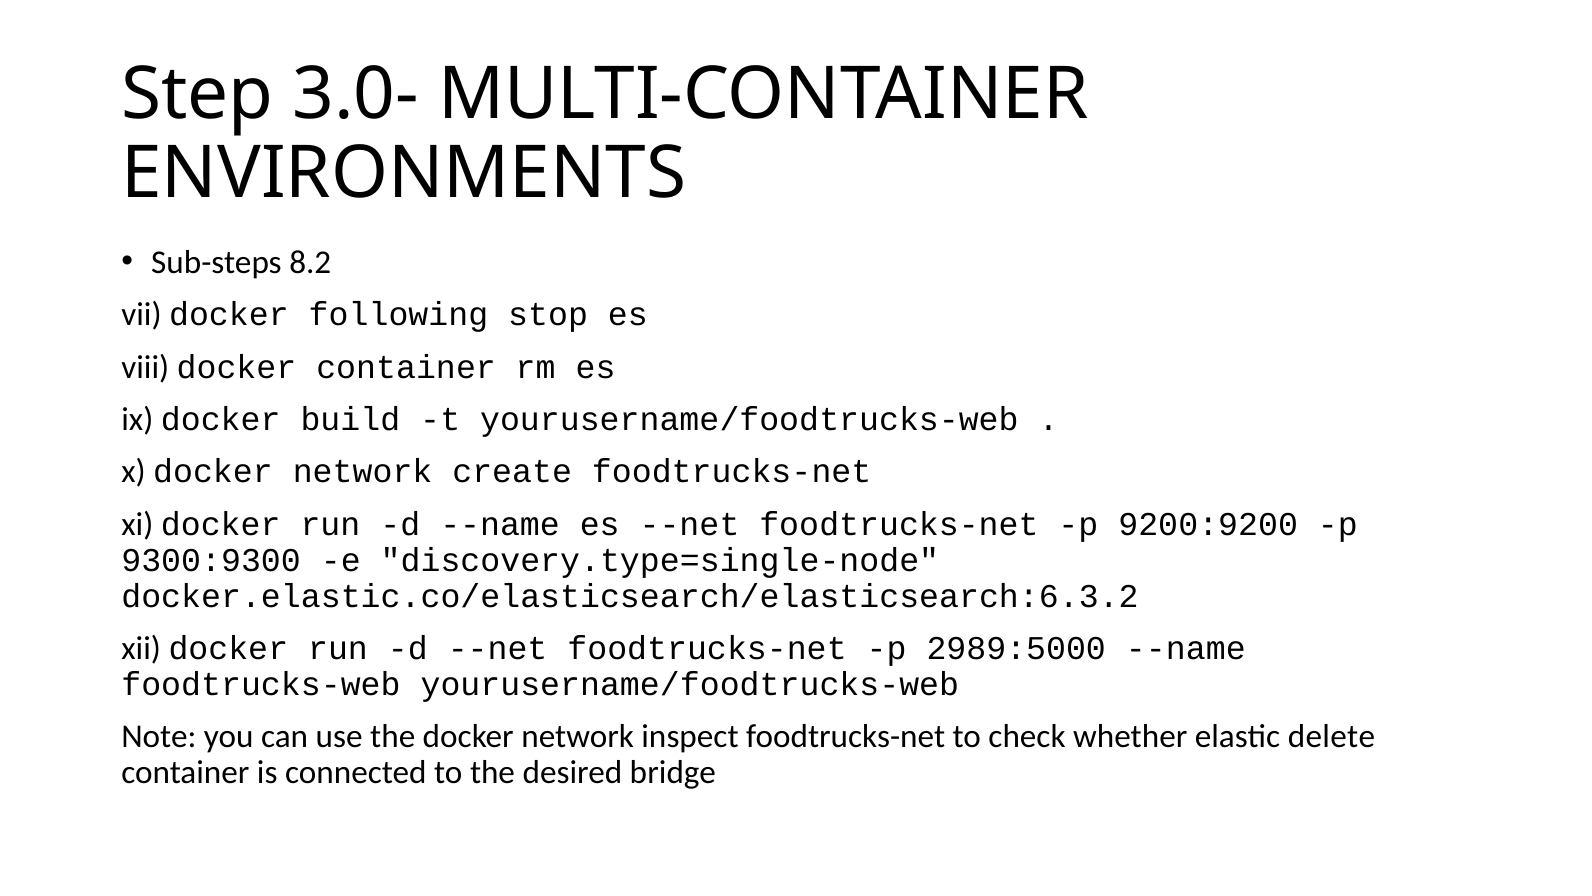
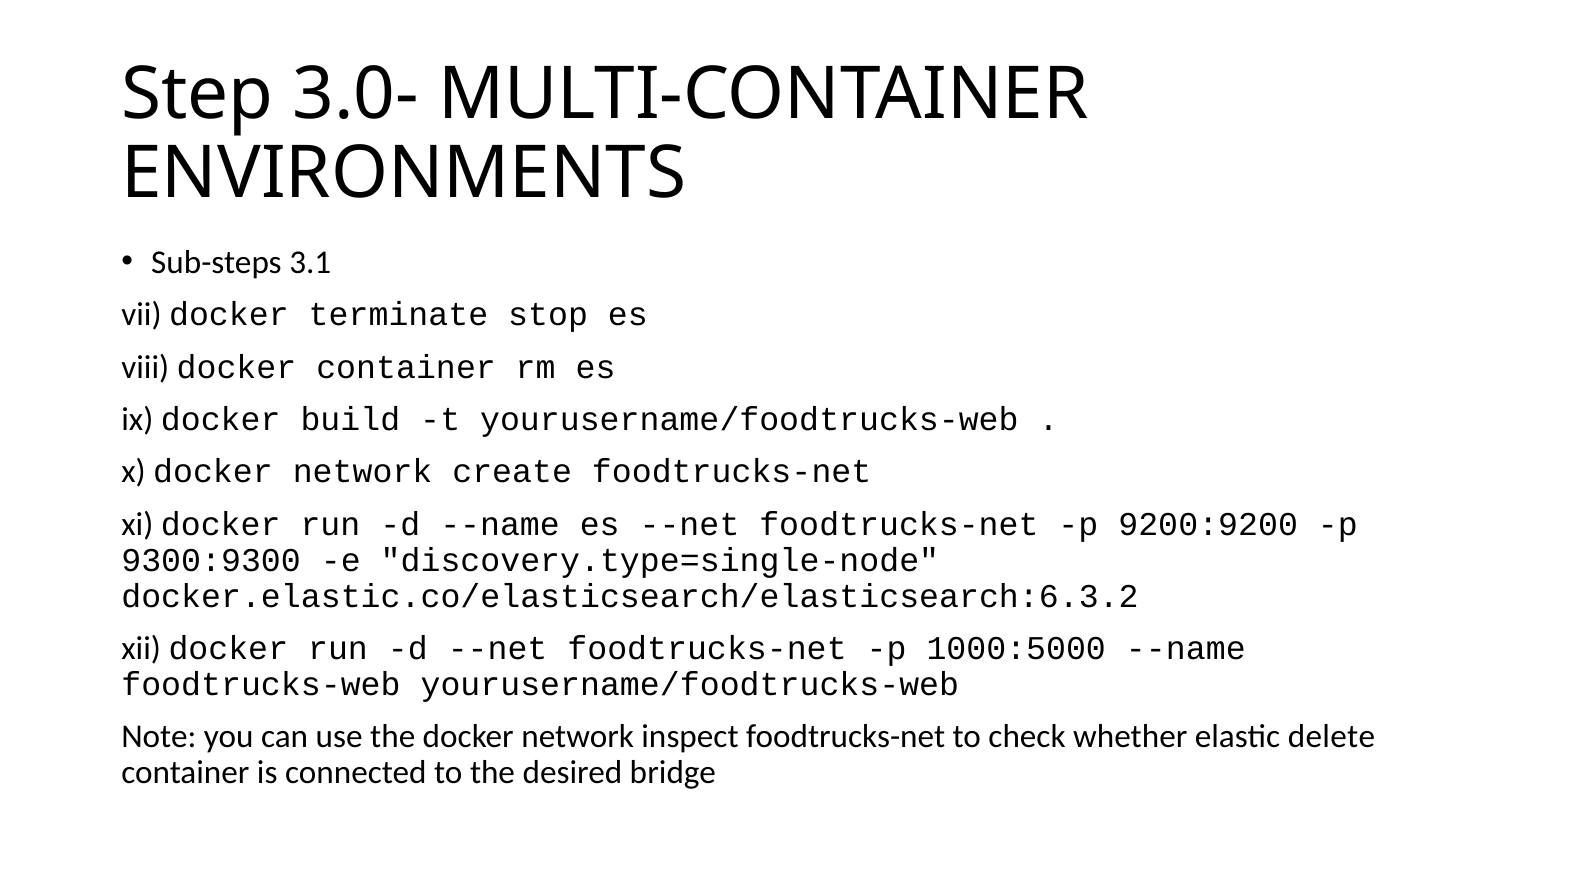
8.2: 8.2 -> 3.1
following: following -> terminate
2989:5000: 2989:5000 -> 1000:5000
